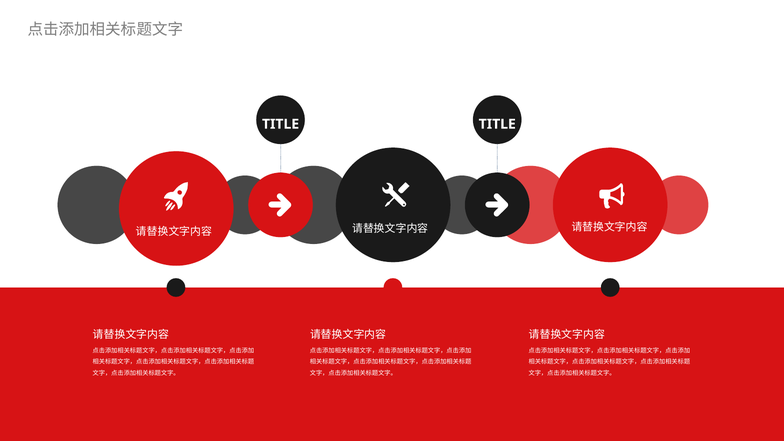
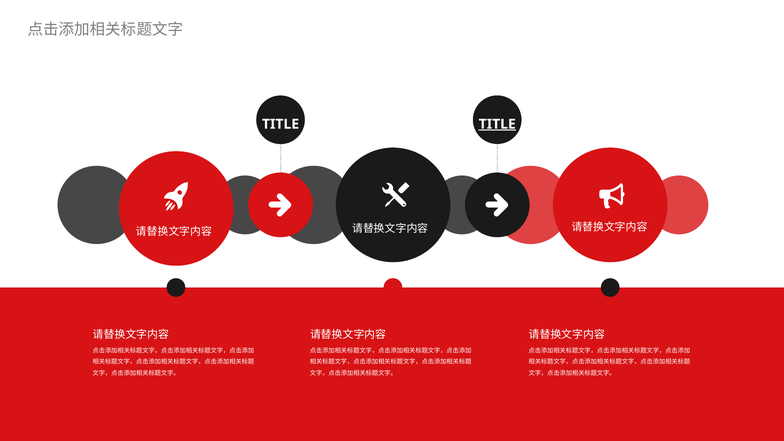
TITLE at (497, 124) underline: none -> present
